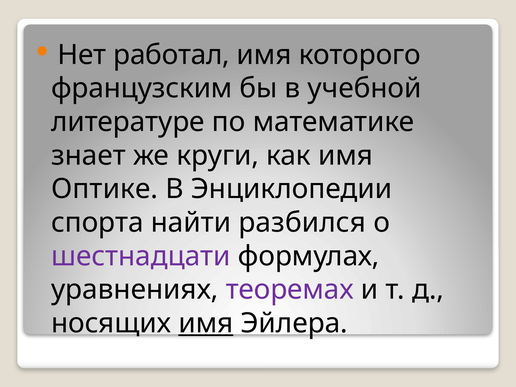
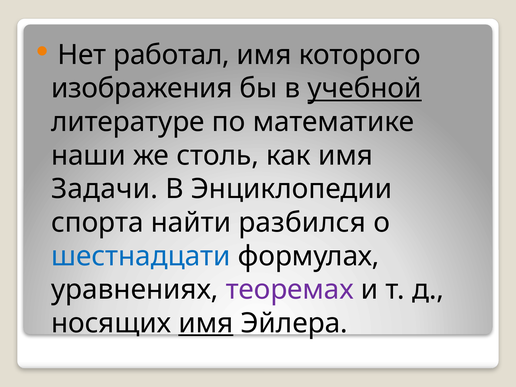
французским: французским -> изображения
учебной underline: none -> present
знает: знает -> наши
круги: круги -> столь
Оптике: Оптике -> Задачи
шестнадцати colour: purple -> blue
